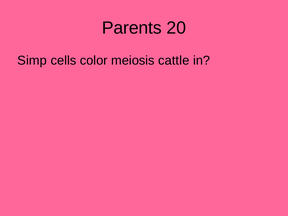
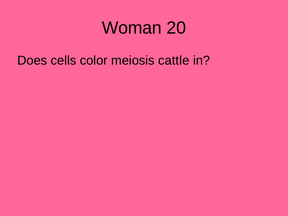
Parents: Parents -> Woman
Simp: Simp -> Does
